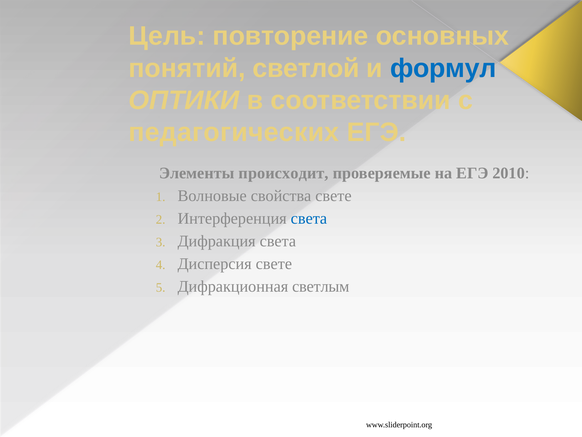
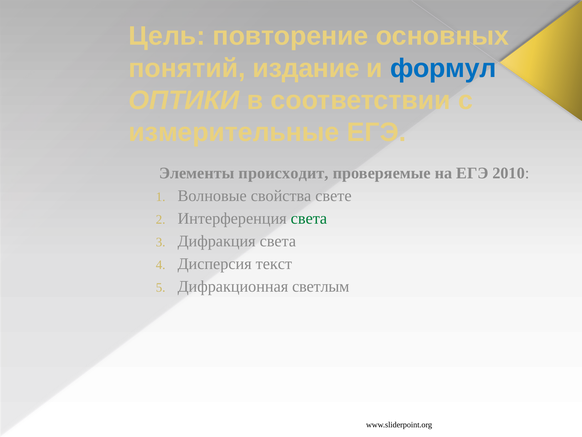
светлой: светлой -> издание
педагогических: педагогических -> измерительные
света at (309, 218) colour: blue -> green
Дисперсия свете: свете -> текст
